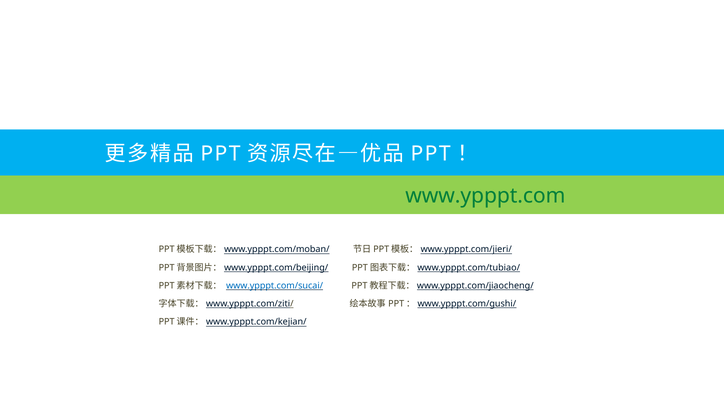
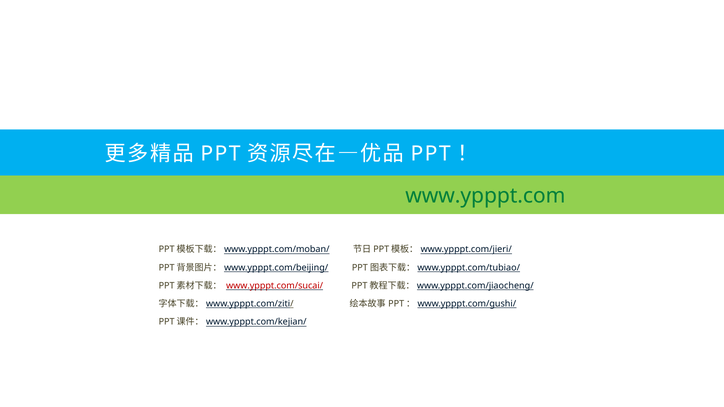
www.ypppt.com/sucai/ colour: blue -> red
